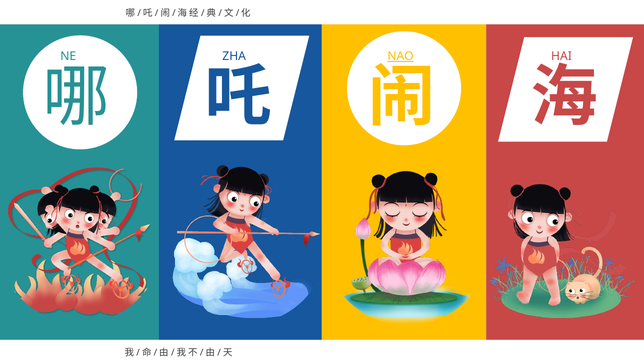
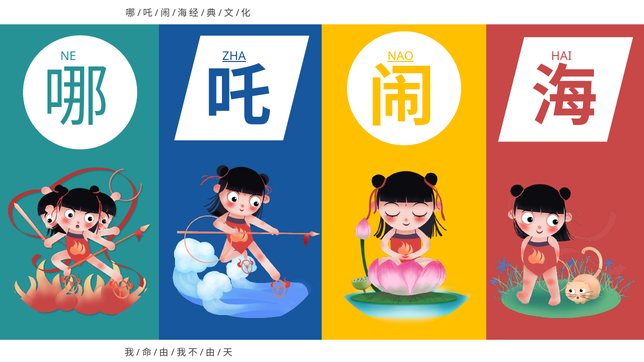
ZHA underline: none -> present
